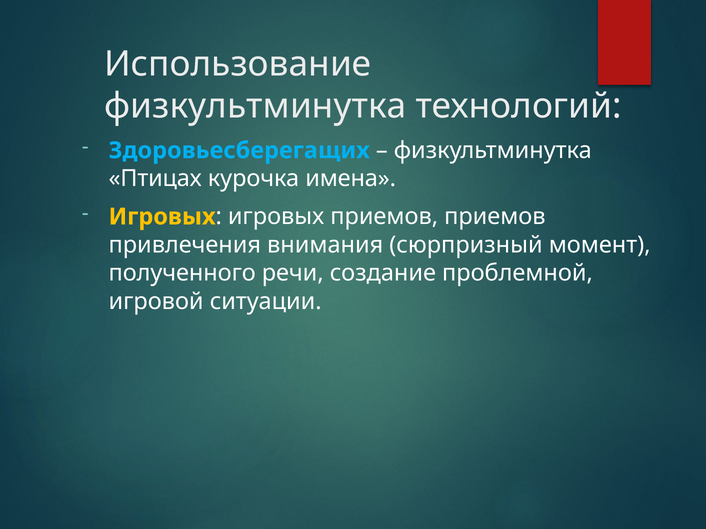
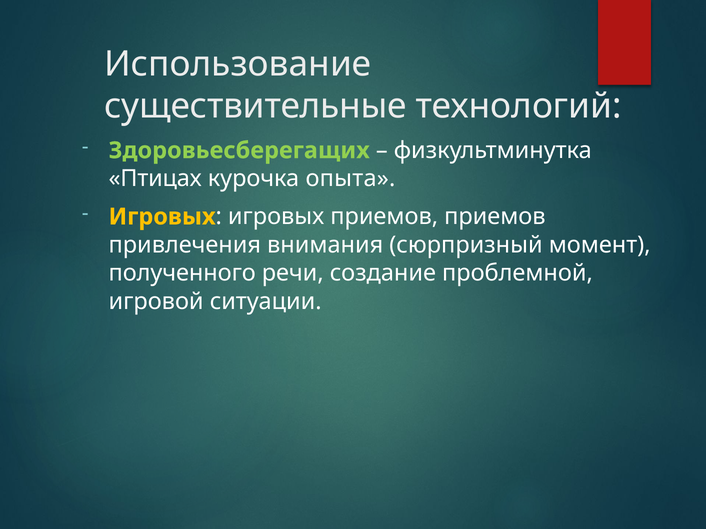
физкультминутка at (255, 106): физкультминутка -> существительные
Здоровьесберегащих colour: light blue -> light green
имена: имена -> опыта
